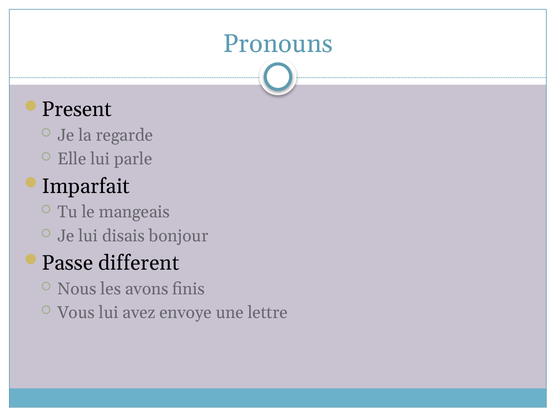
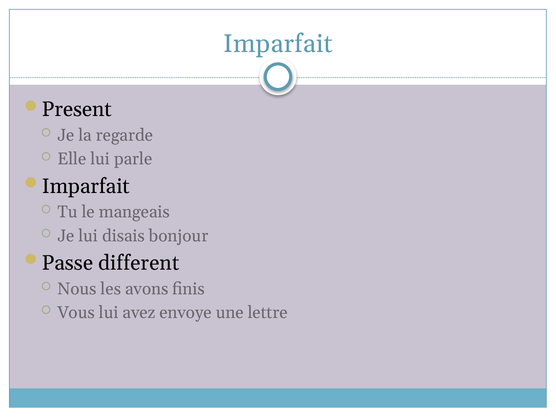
Pronouns at (278, 44): Pronouns -> Imparfait
